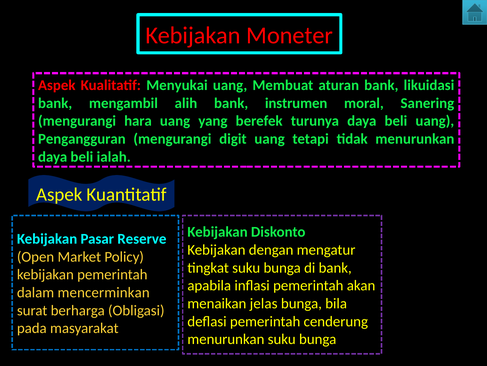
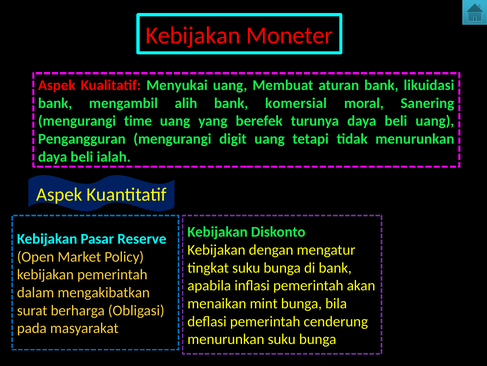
instrumen: instrumen -> komersial
hara: hara -> time
mencerminkan: mencerminkan -> mengakibatkan
jelas: jelas -> mint
